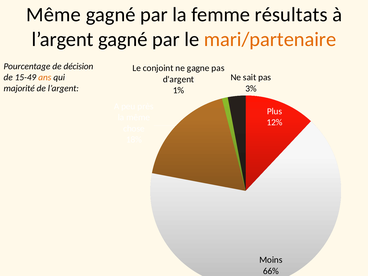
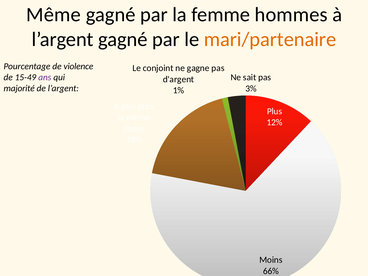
résultats: résultats -> hommes
décision: décision -> violence
ans colour: orange -> purple
